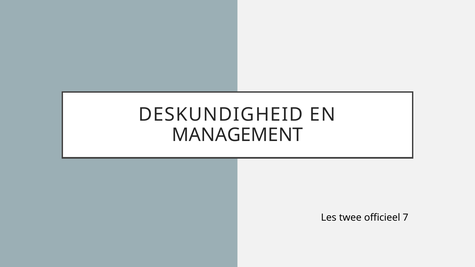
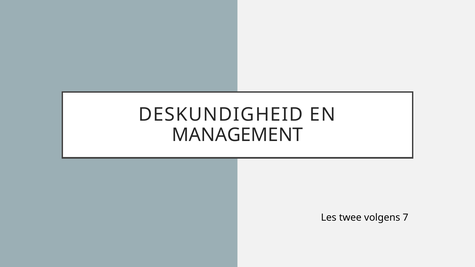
officieel: officieel -> volgens
